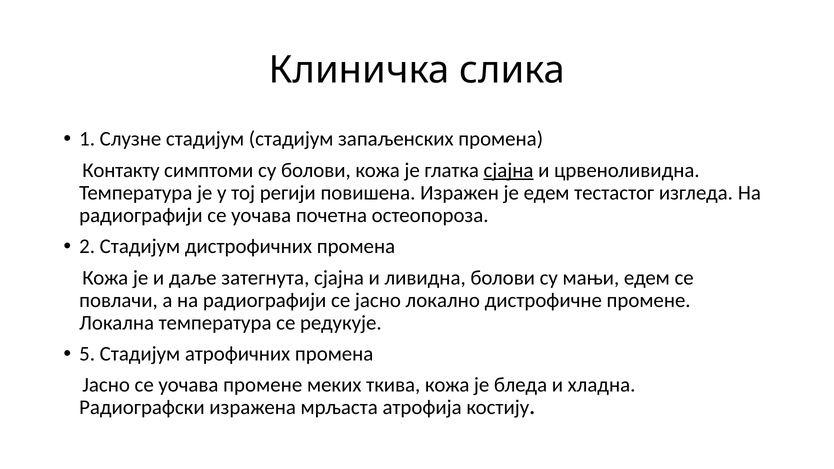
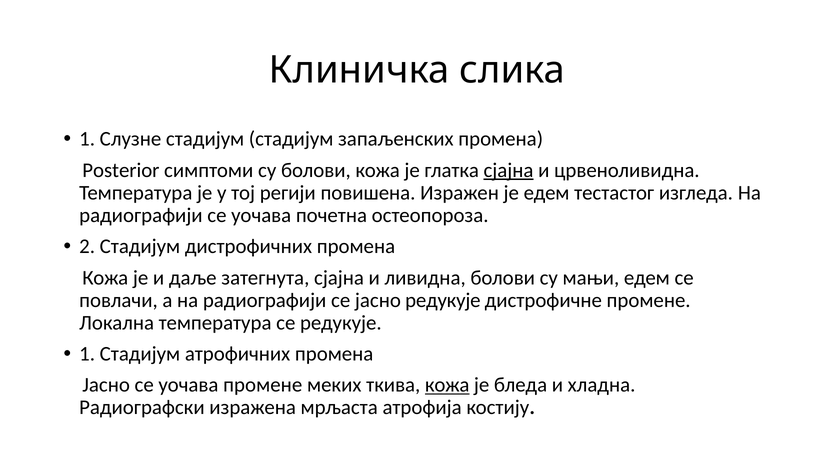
Контакту: Контакту -> Posterior
јасно локално: локално -> редукује
5 at (87, 354): 5 -> 1
кожа at (447, 385) underline: none -> present
